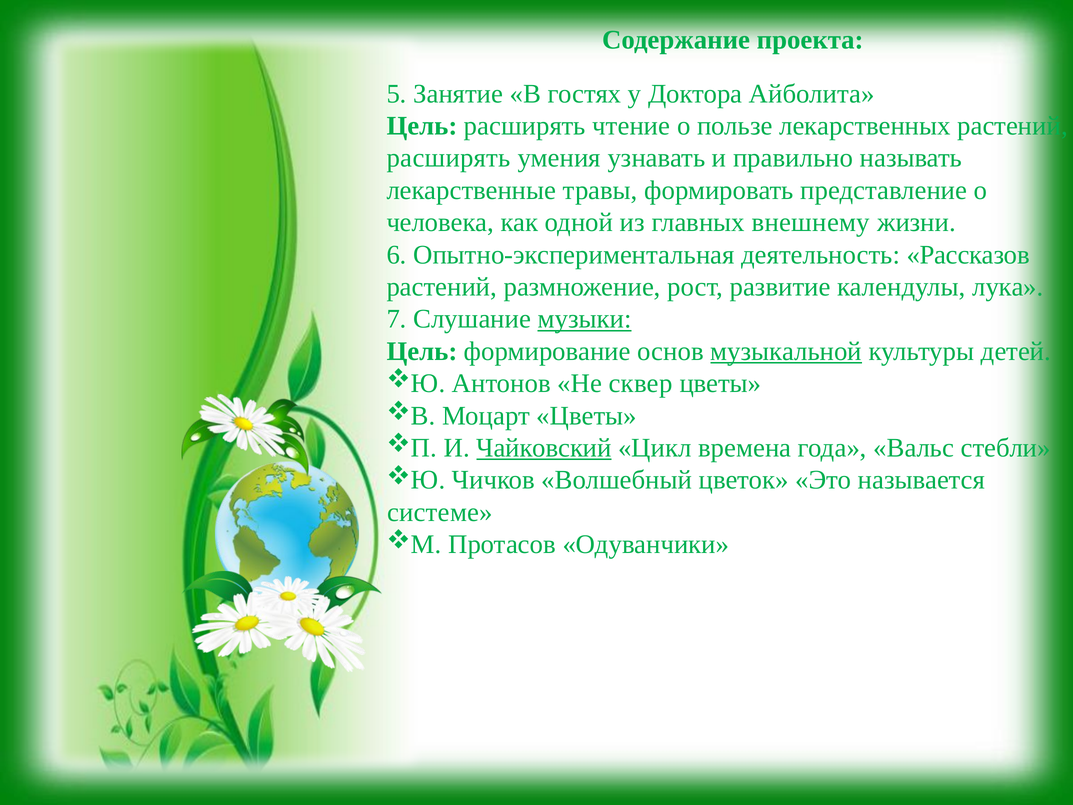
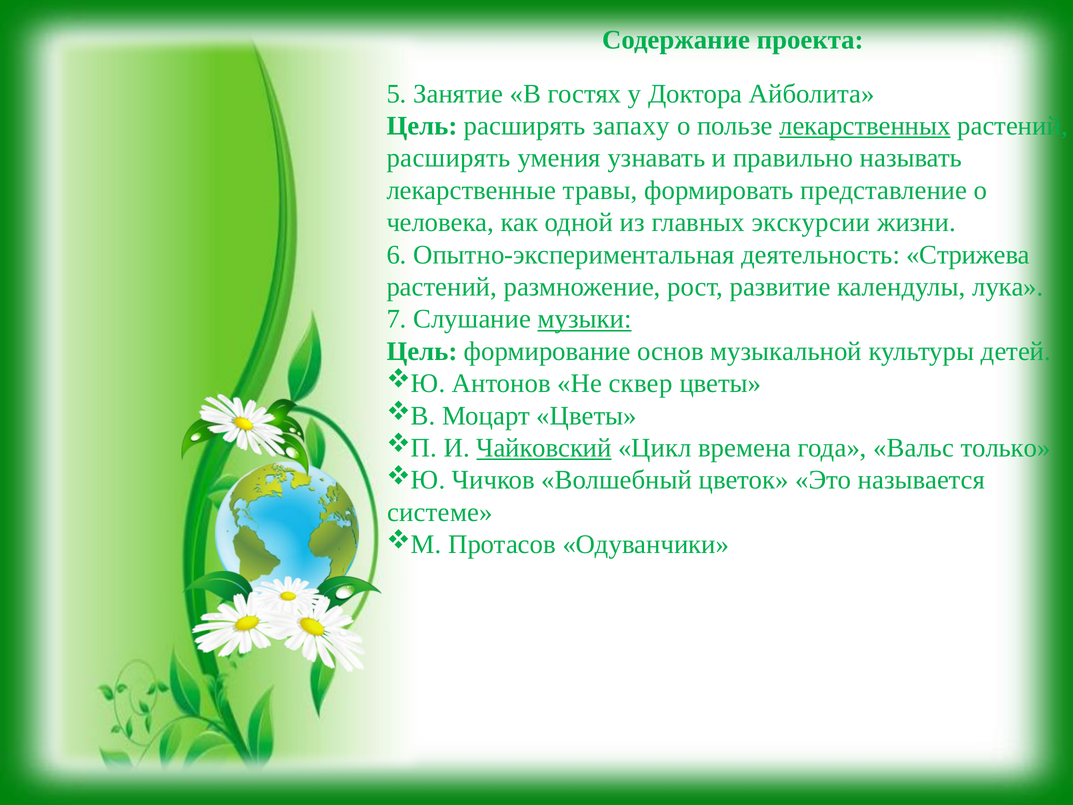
чтение: чтение -> запаху
лекарственных underline: none -> present
внешнему: внешнему -> экскурсии
Рассказов: Рассказов -> Стрижева
музыкальной underline: present -> none
стебли: стебли -> только
